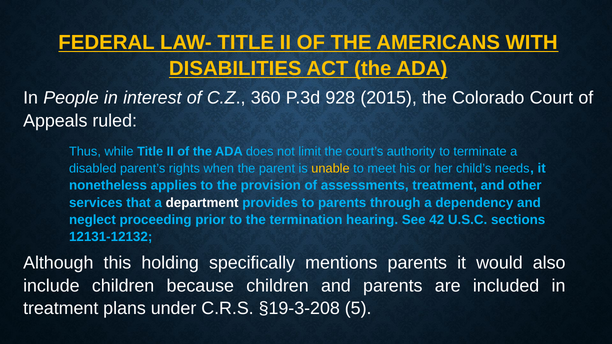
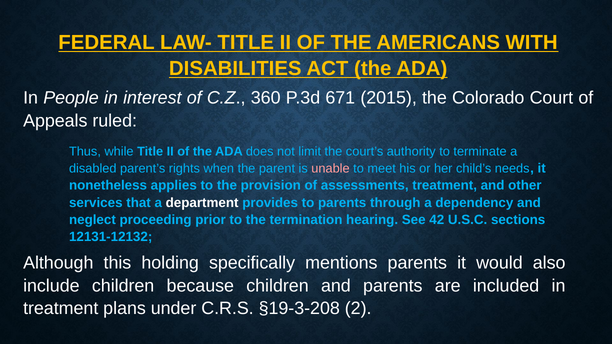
928: 928 -> 671
unable colour: yellow -> pink
5: 5 -> 2
